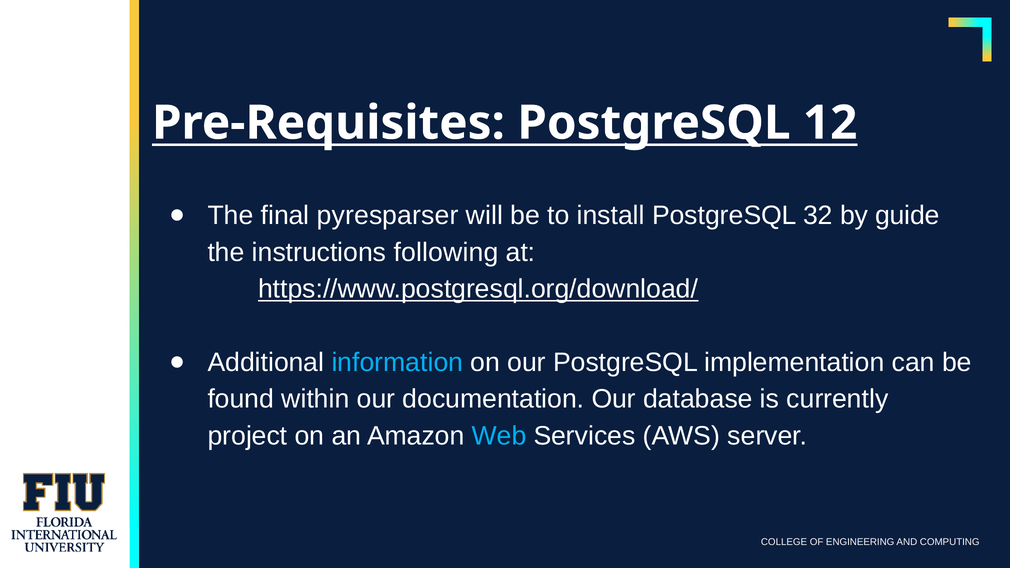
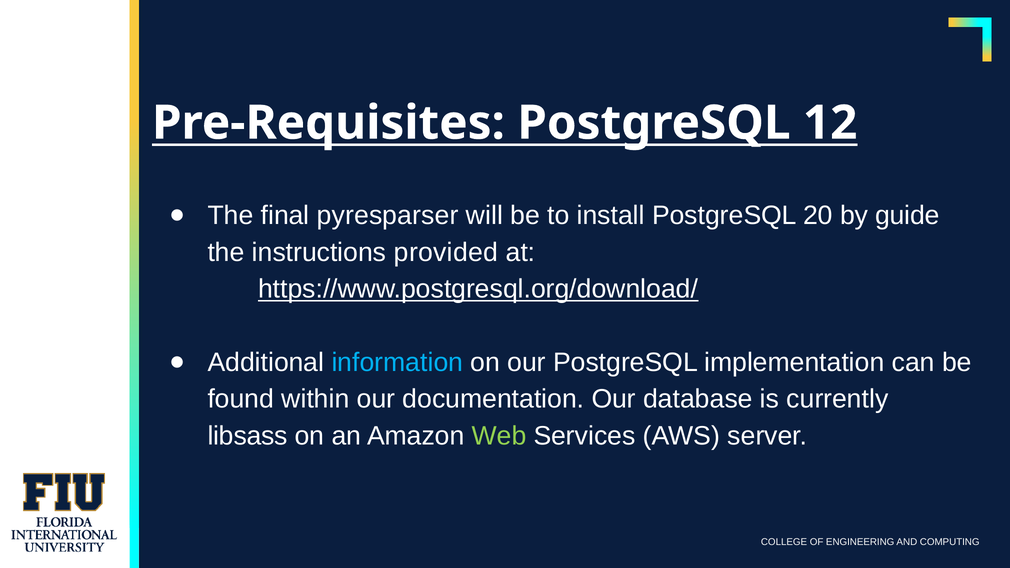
32: 32 -> 20
following: following -> provided
project: project -> libsass
Web colour: light blue -> light green
